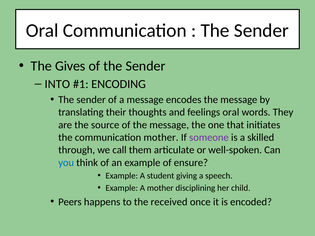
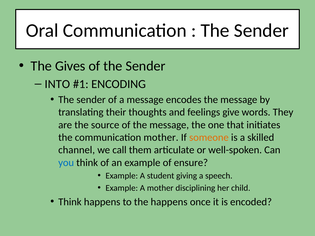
feelings oral: oral -> give
someone colour: purple -> orange
through: through -> channel
Peers at (70, 202): Peers -> Think
the received: received -> happens
